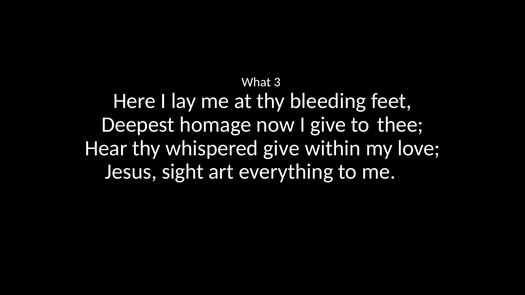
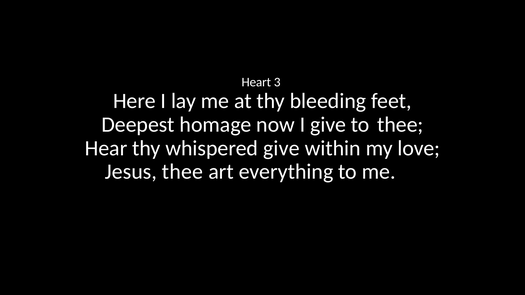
What: What -> Heart
Jesus sight: sight -> thee
